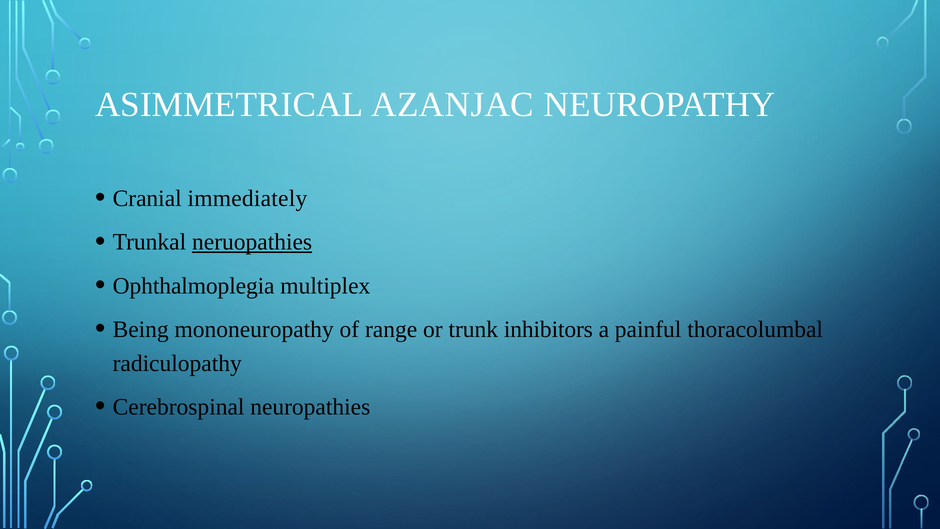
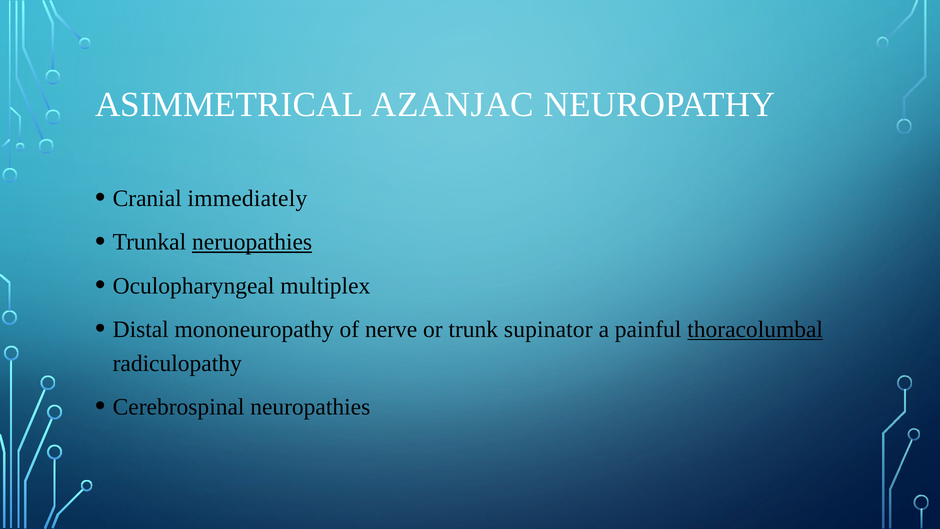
Ophthalmoplegia: Ophthalmoplegia -> Oculopharyngeal
Being: Being -> Distal
range: range -> nerve
inhibitors: inhibitors -> supinator
thoracolumbal underline: none -> present
